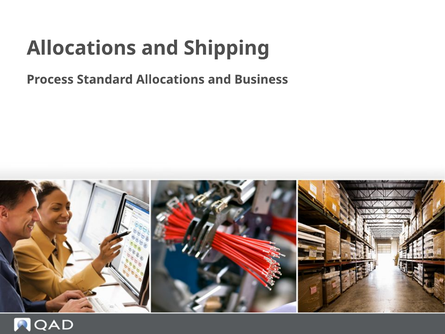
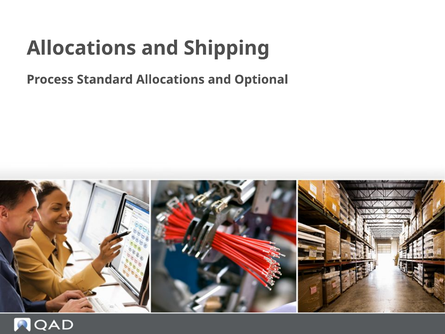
Business: Business -> Optional
